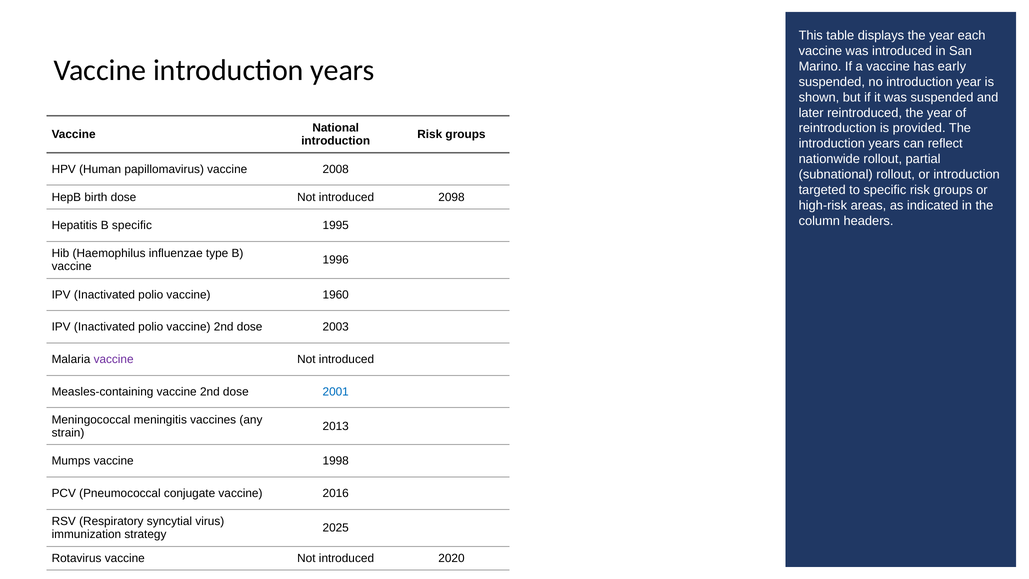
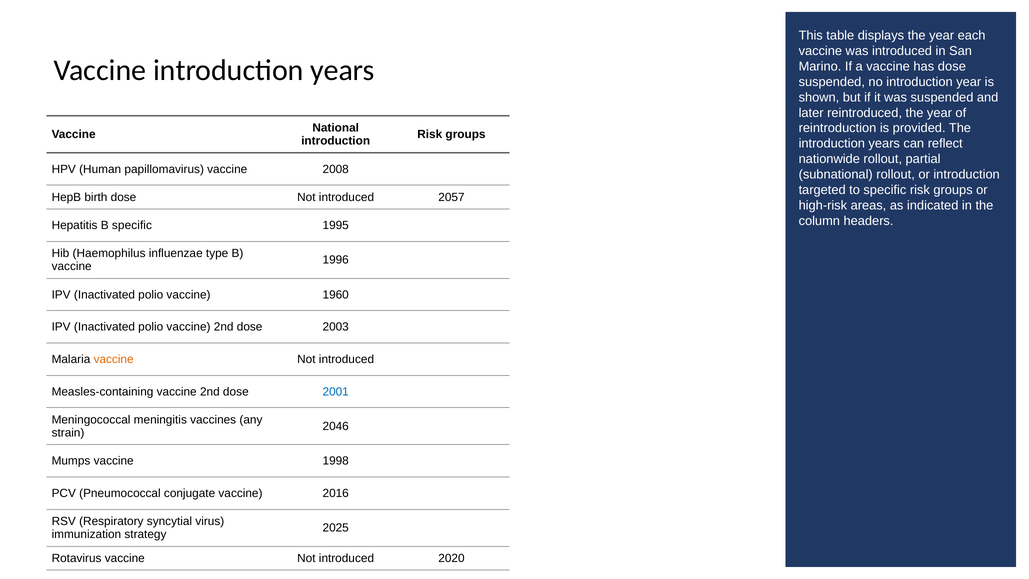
has early: early -> dose
2098: 2098 -> 2057
vaccine at (114, 359) colour: purple -> orange
2013: 2013 -> 2046
